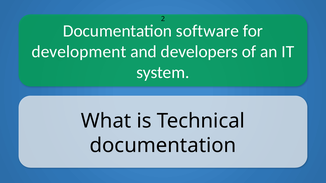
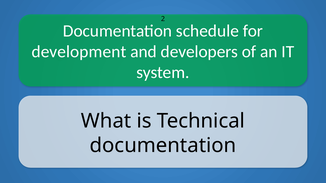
software: software -> schedule
